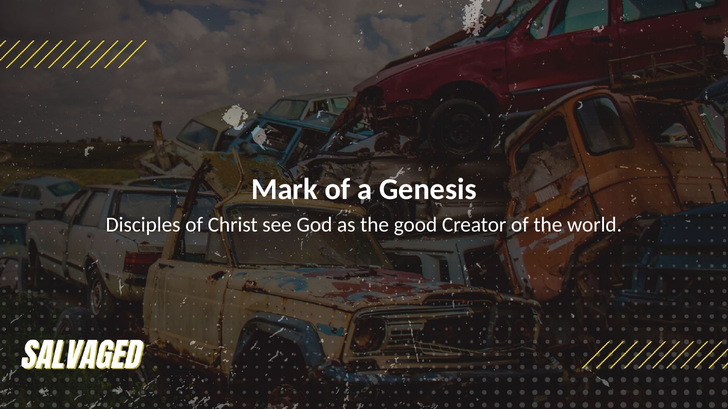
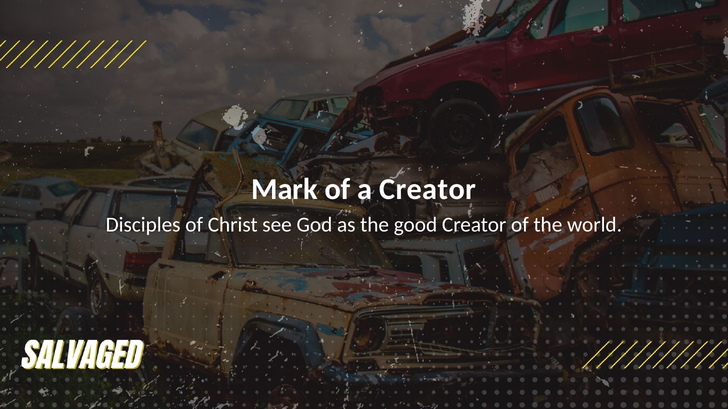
a Genesis: Genesis -> Creator
